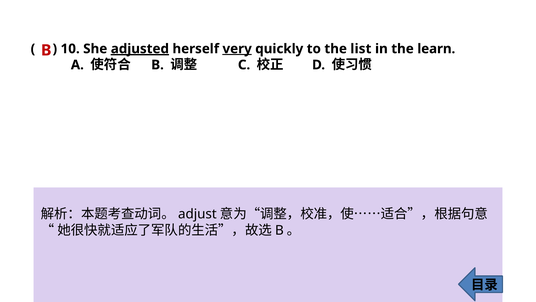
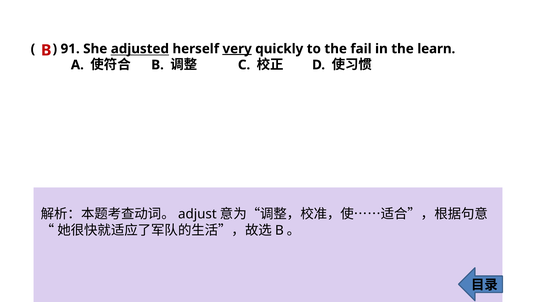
10: 10 -> 91
adjusted underline: present -> none
list: list -> fail
